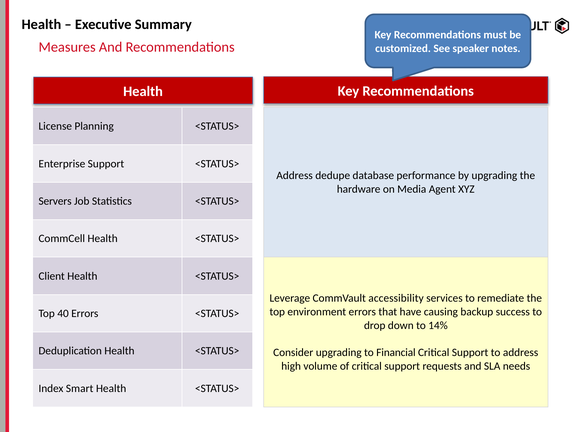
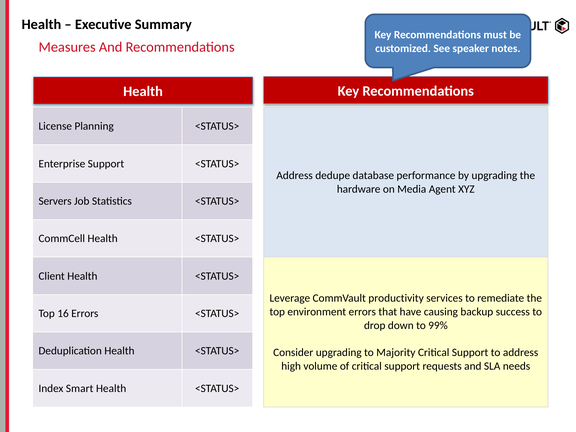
accessibility: accessibility -> productivity
40: 40 -> 16
14%: 14% -> 99%
Financial: Financial -> Majority
